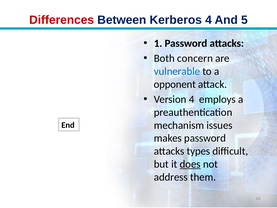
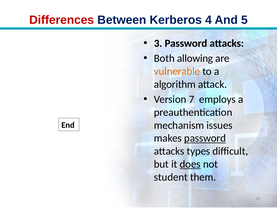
1: 1 -> 3
concern: concern -> allowing
vulnerable colour: blue -> orange
opponent: opponent -> algorithm
Version 4: 4 -> 7
password at (205, 138) underline: none -> present
address: address -> student
